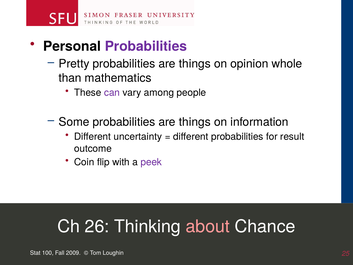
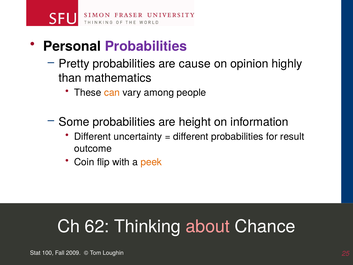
things at (195, 64): things -> cause
whole: whole -> highly
can colour: purple -> orange
Some probabilities are things: things -> height
peek colour: purple -> orange
26: 26 -> 62
